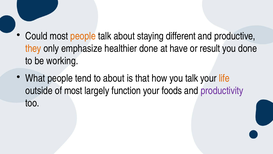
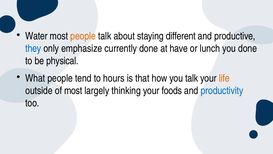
Could: Could -> Water
they colour: orange -> blue
healthier: healthier -> currently
result: result -> lunch
working: working -> physical
to about: about -> hours
function: function -> thinking
productivity colour: purple -> blue
